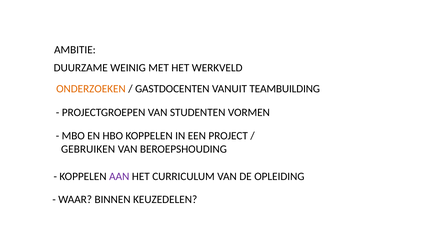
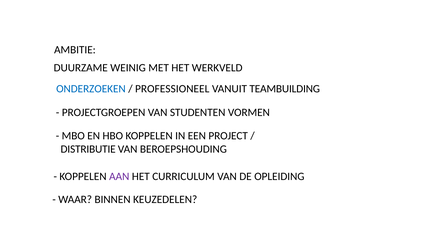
ONDERZOEKEN colour: orange -> blue
GASTDOCENTEN: GASTDOCENTEN -> PROFESSIONEEL
GEBRUIKEN: GEBRUIKEN -> DISTRIBUTIE
